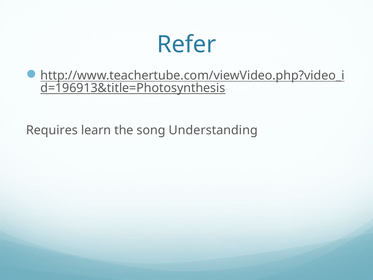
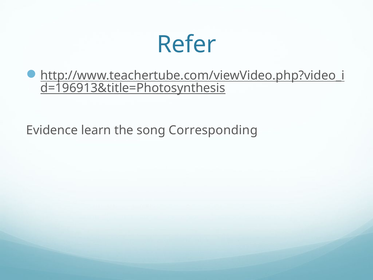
Requires: Requires -> Evidence
Understanding: Understanding -> Corresponding
